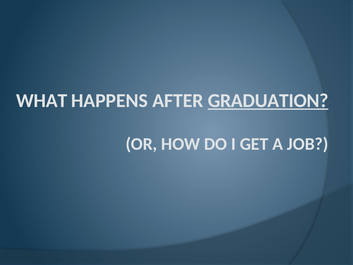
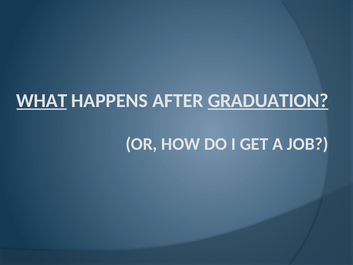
WHAT underline: none -> present
